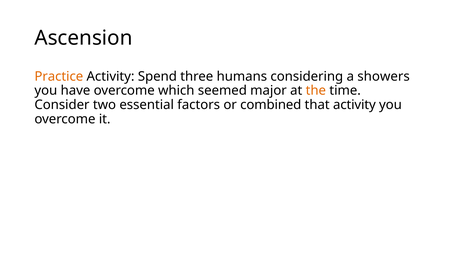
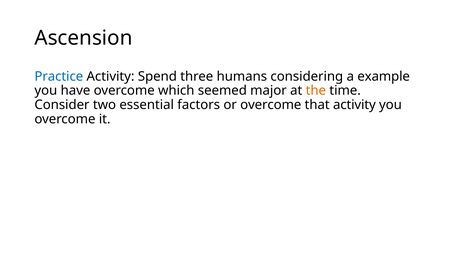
Practice colour: orange -> blue
showers: showers -> example
or combined: combined -> overcome
